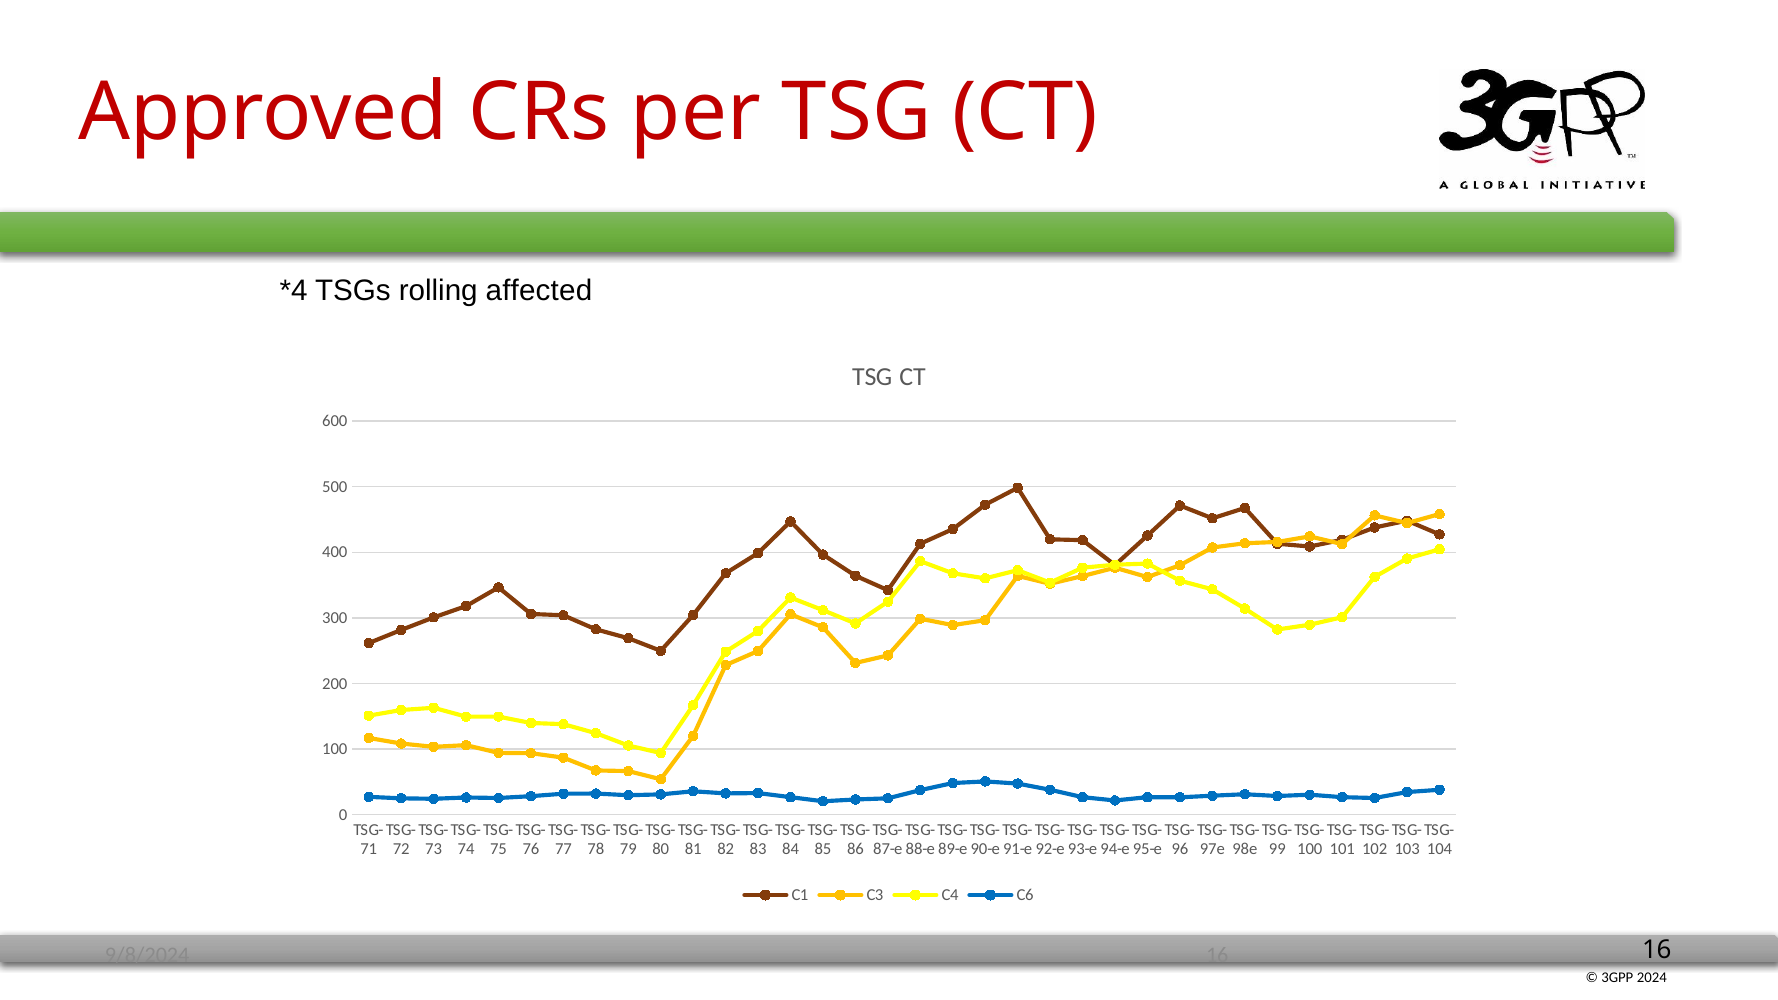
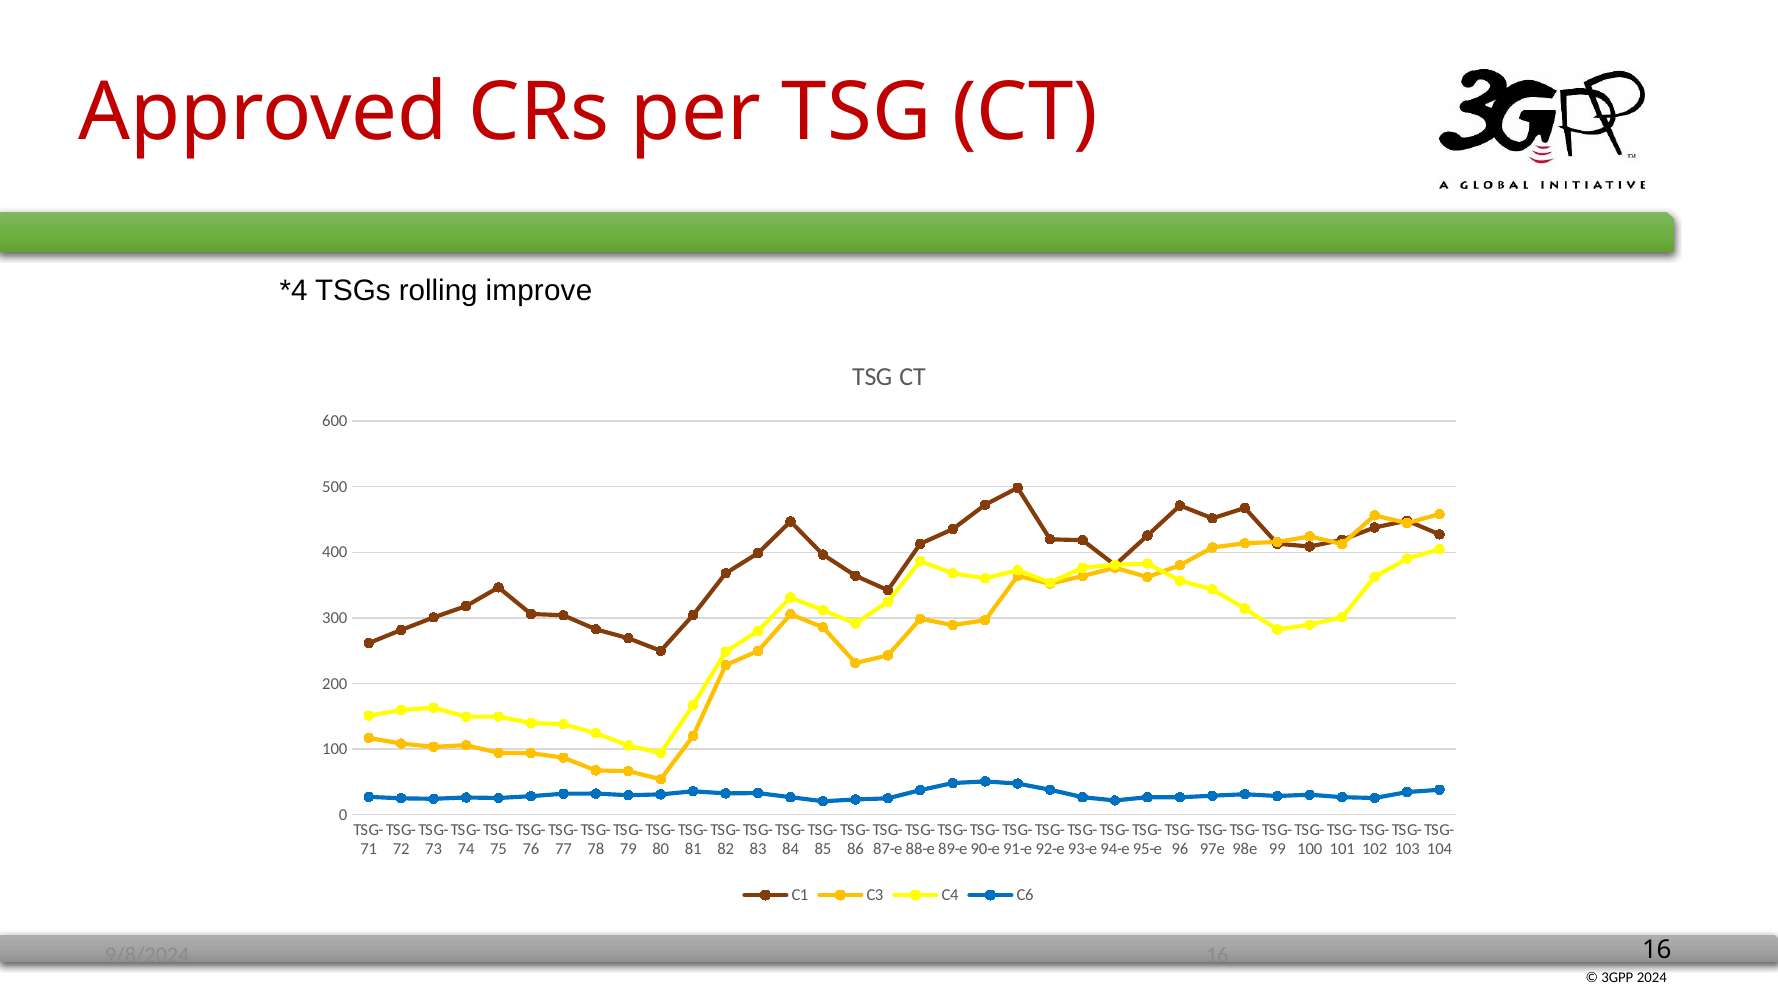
affected: affected -> improve
